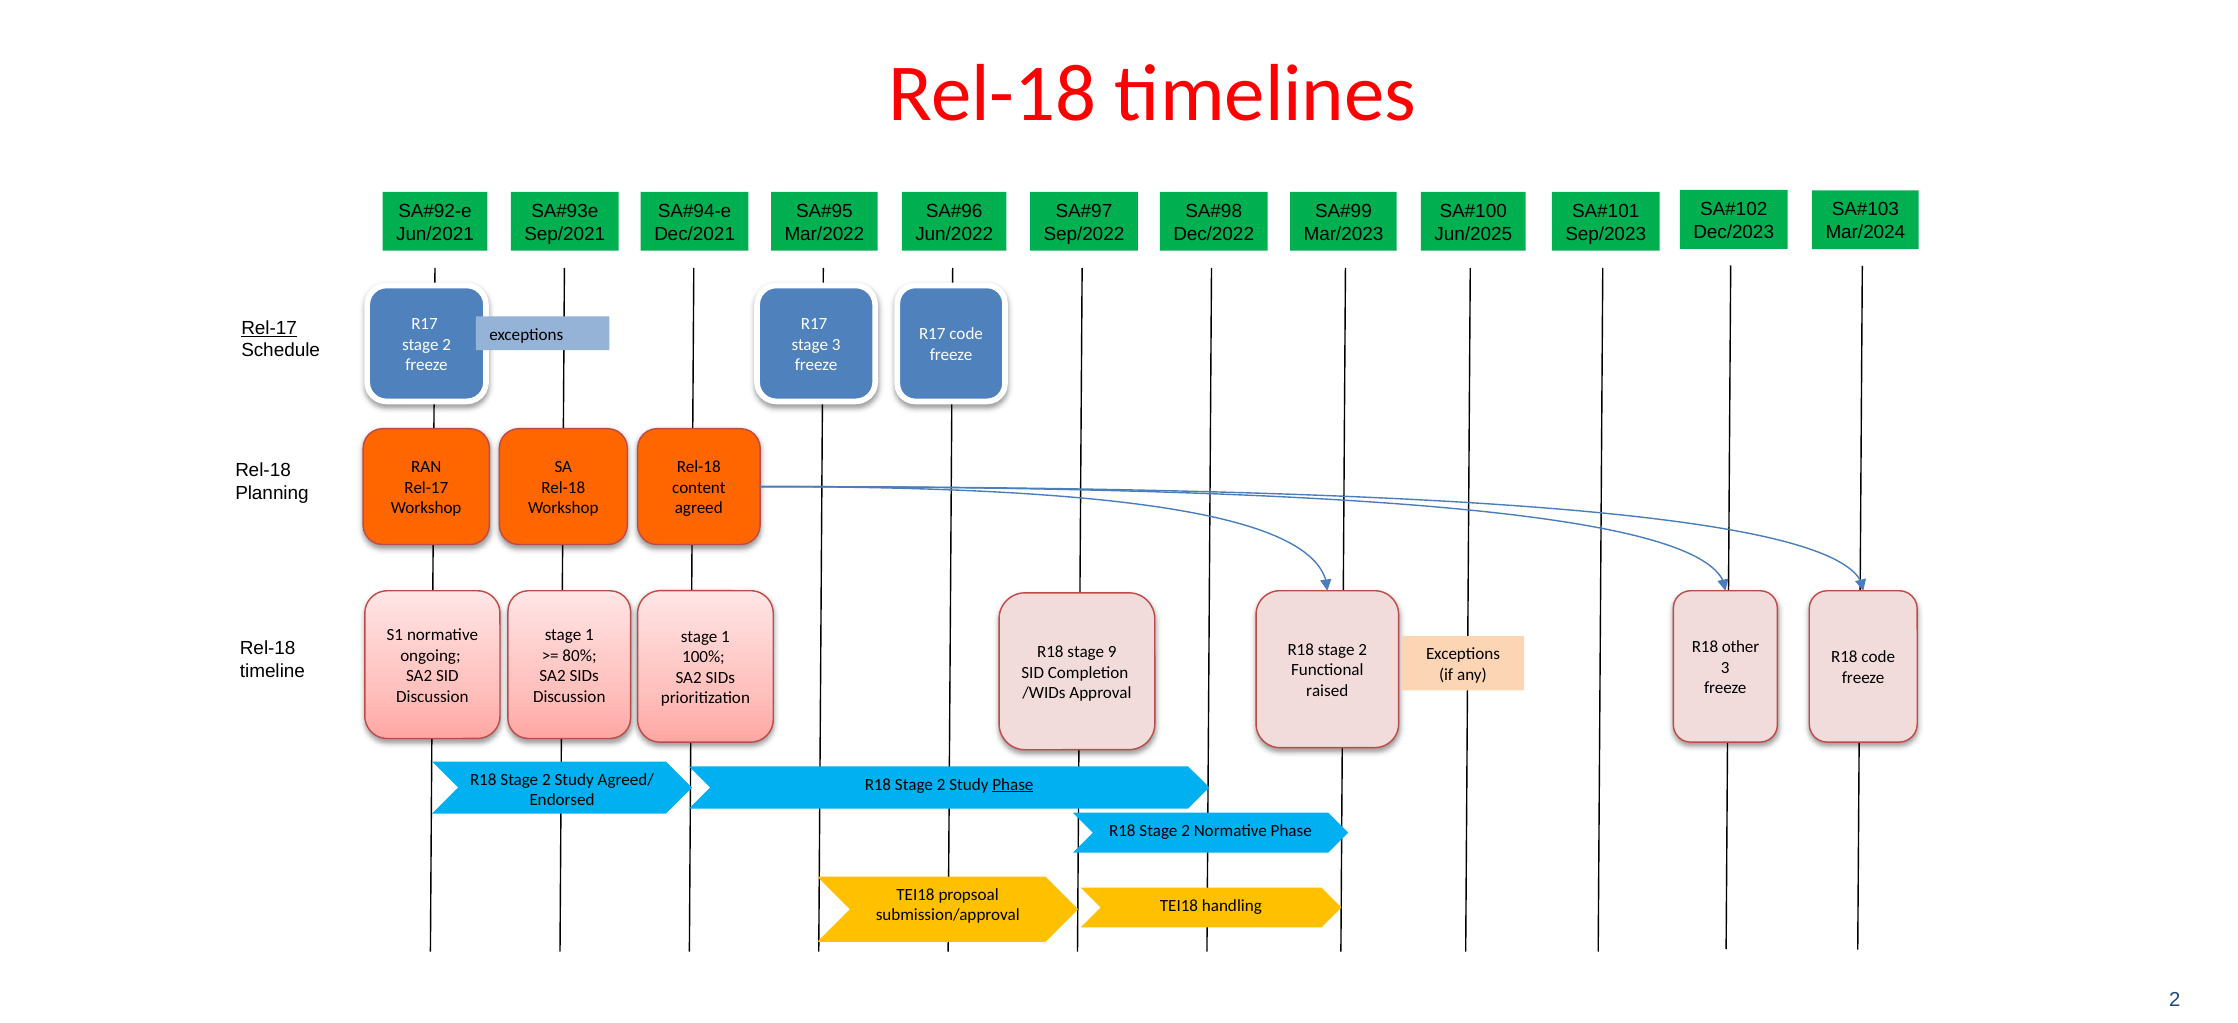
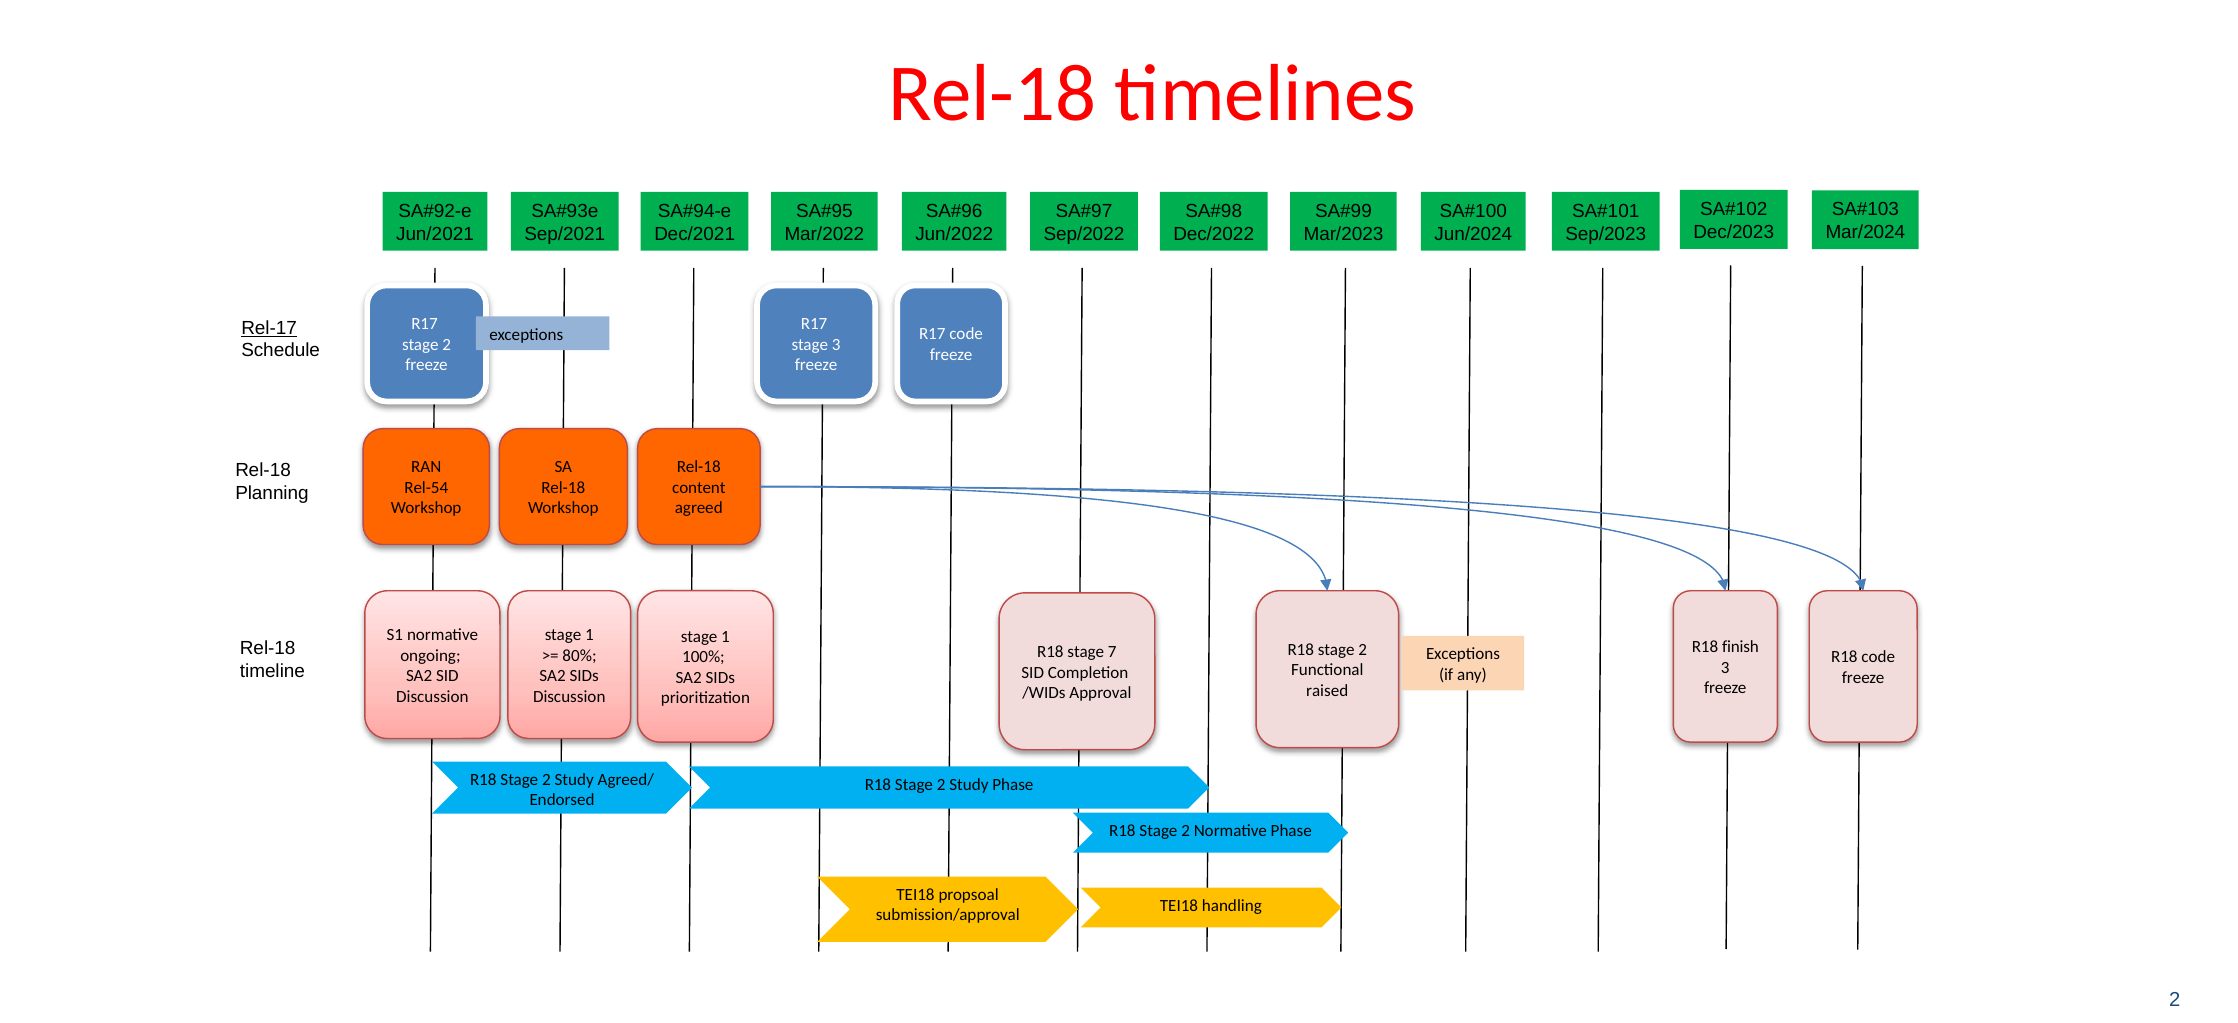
Jun/2025: Jun/2025 -> Jun/2024
Rel-17 at (426, 488): Rel-17 -> Rel-54
other: other -> finish
9: 9 -> 7
Phase at (1013, 785) underline: present -> none
